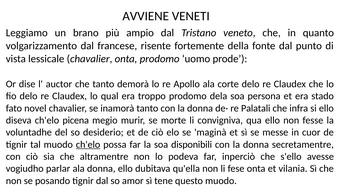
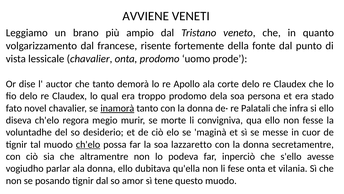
inamorà underline: none -> present
picena: picena -> regora
disponibili: disponibili -> lazzaretto
